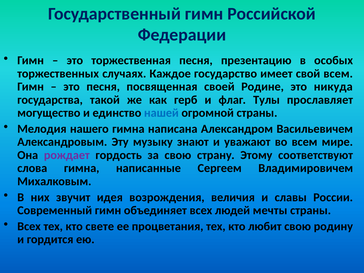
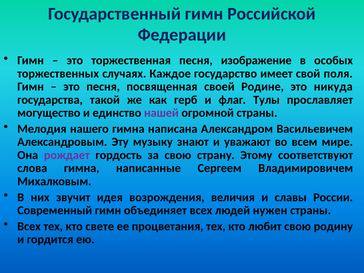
презентацию: презентацию -> изображение
свой всем: всем -> поля
нашей colour: blue -> purple
мечты: мечты -> нужен
